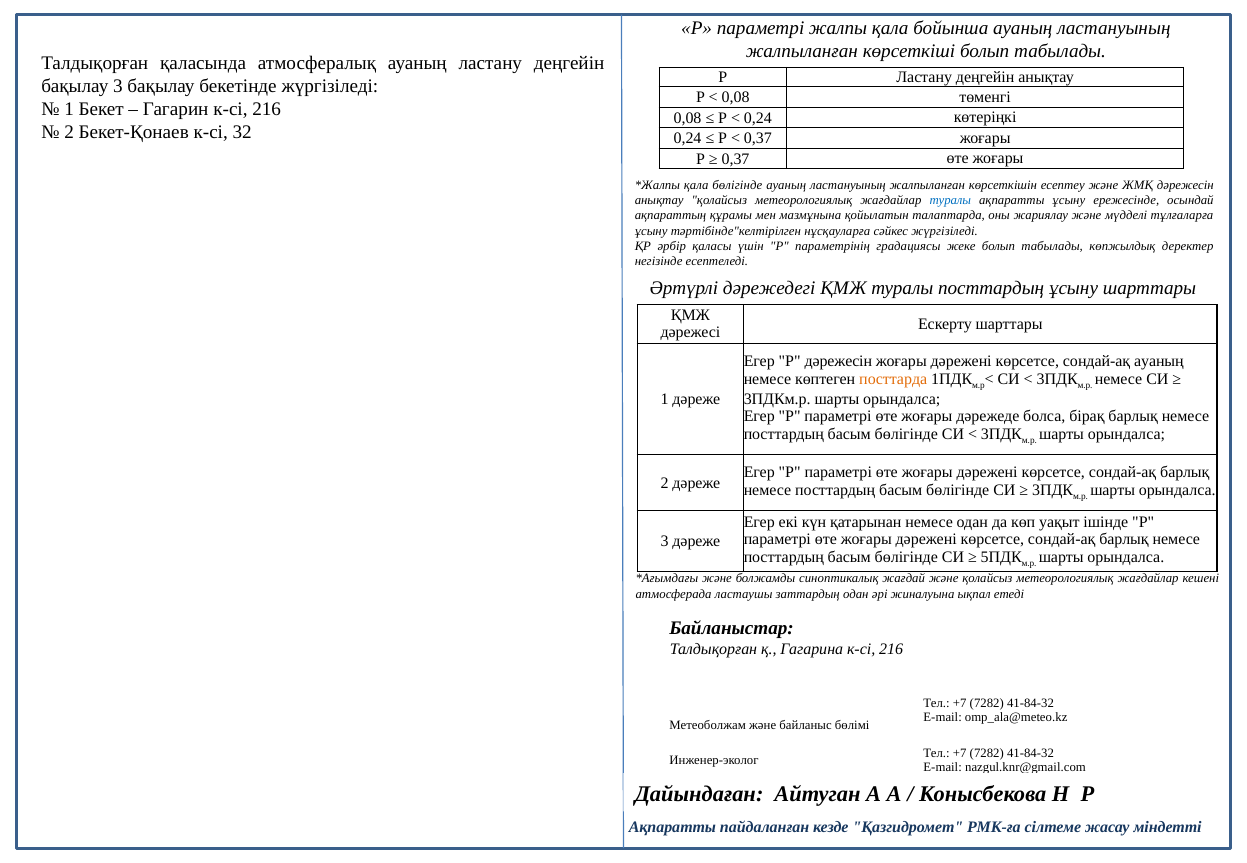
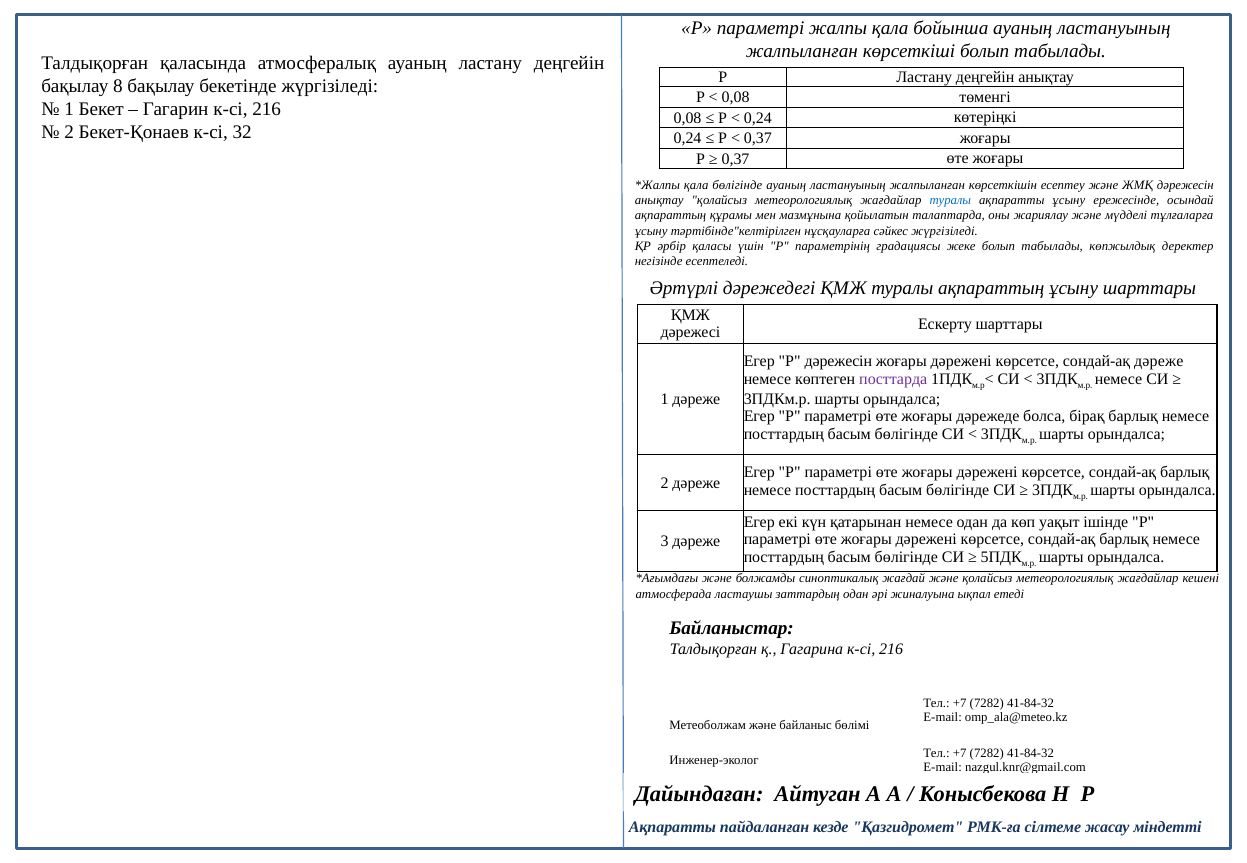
бақылау 3: 3 -> 8
туралы посттардың: посттардың -> ақпараттың
сондай-ақ ауаның: ауаның -> дәреже
посттарда colour: orange -> purple
